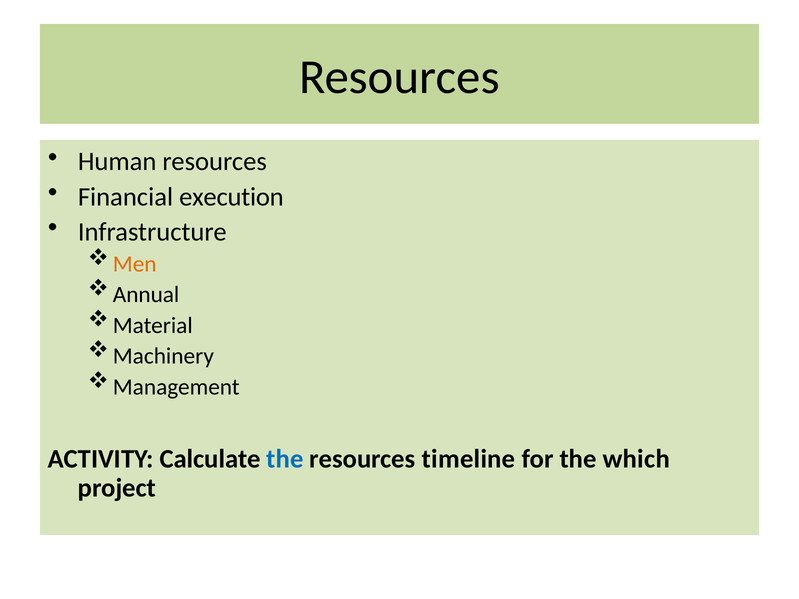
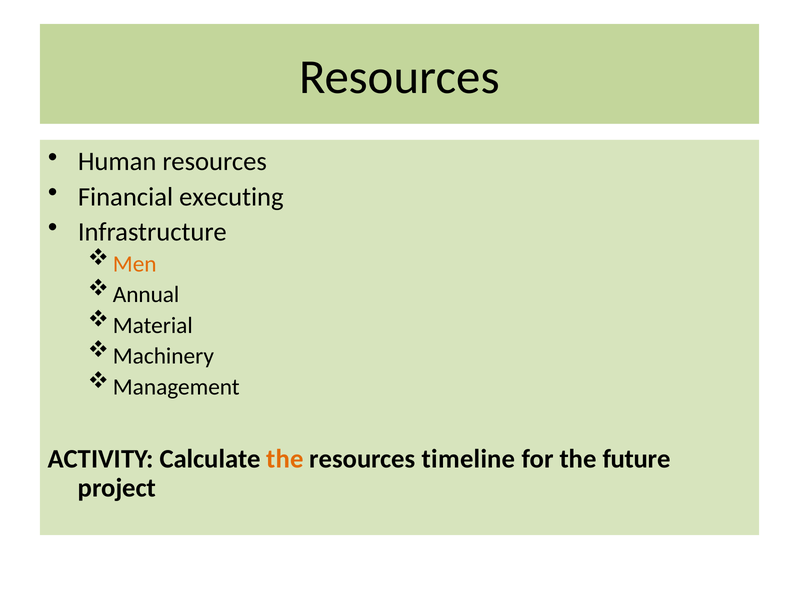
execution: execution -> executing
the at (285, 459) colour: blue -> orange
which: which -> future
